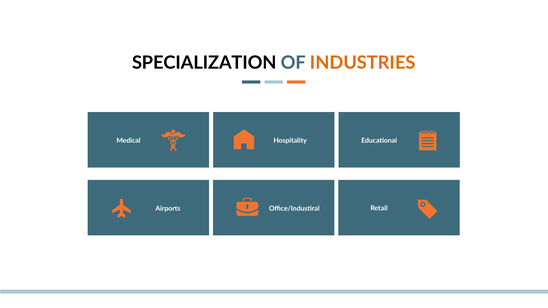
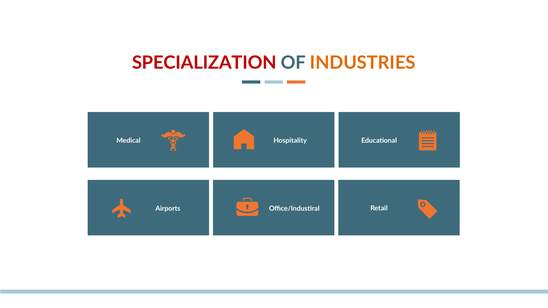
SPECIALIZATION colour: black -> red
